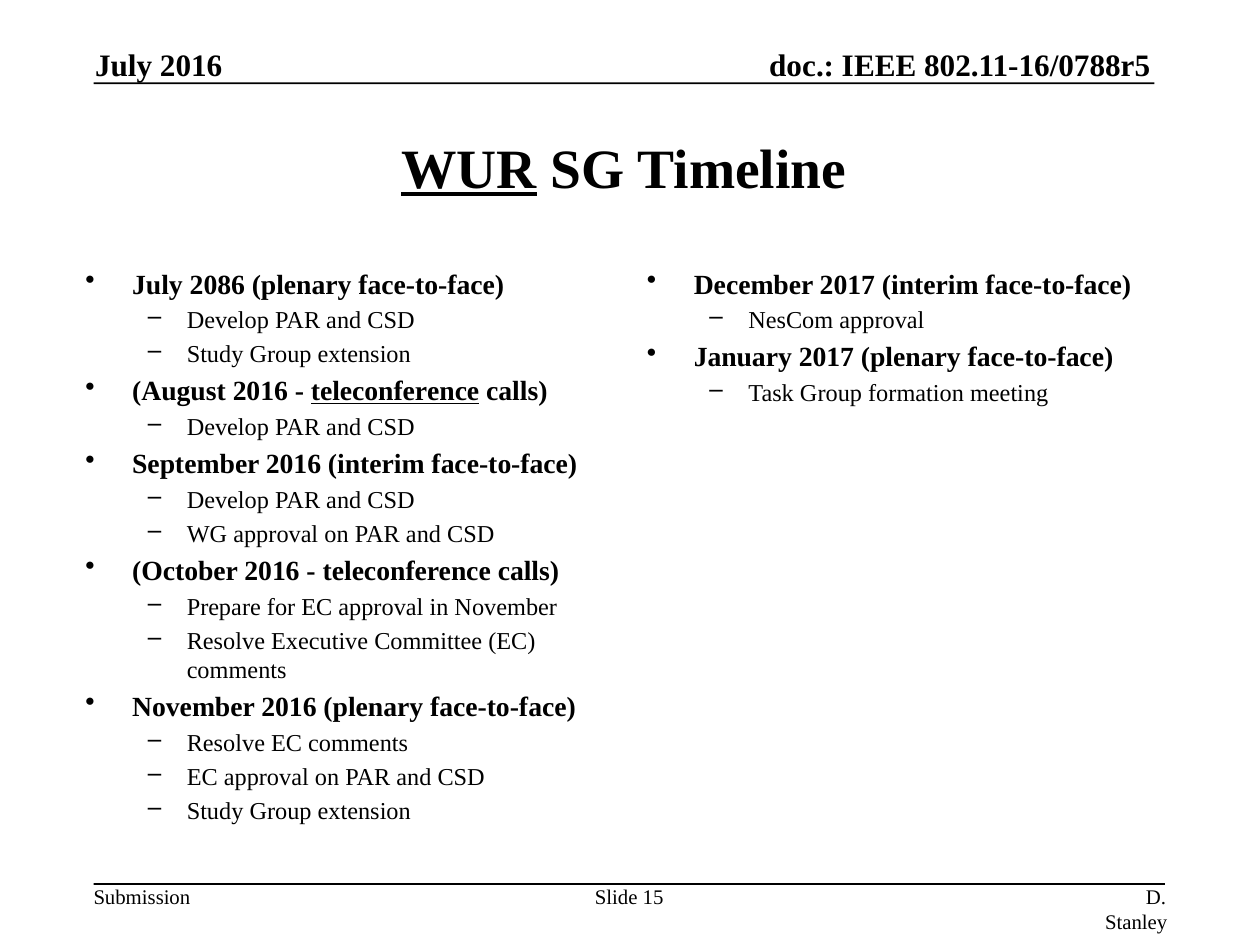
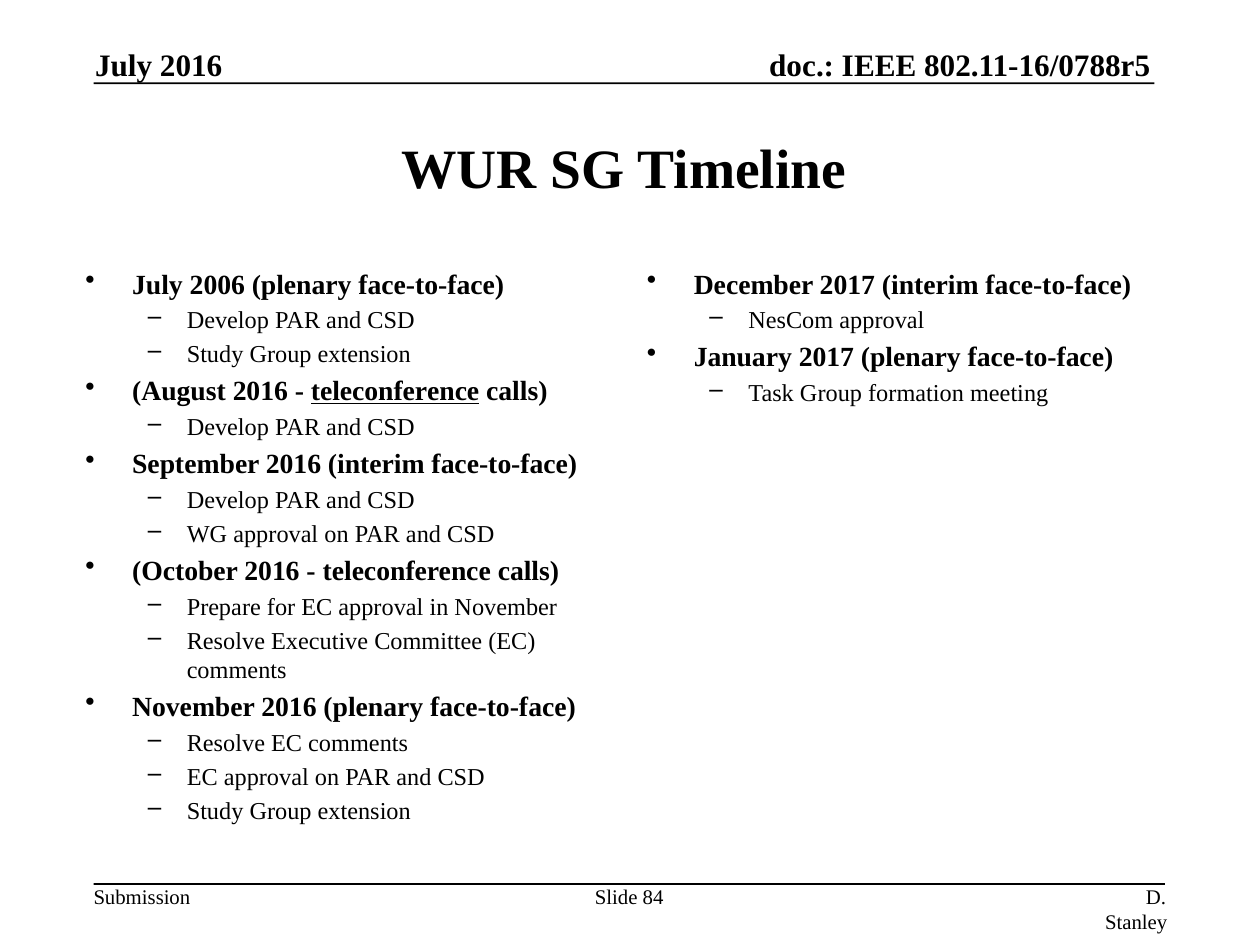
WUR underline: present -> none
2086: 2086 -> 2006
15: 15 -> 84
